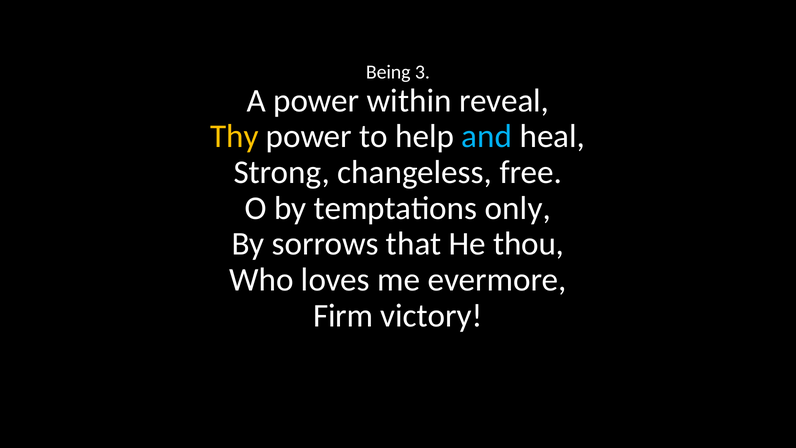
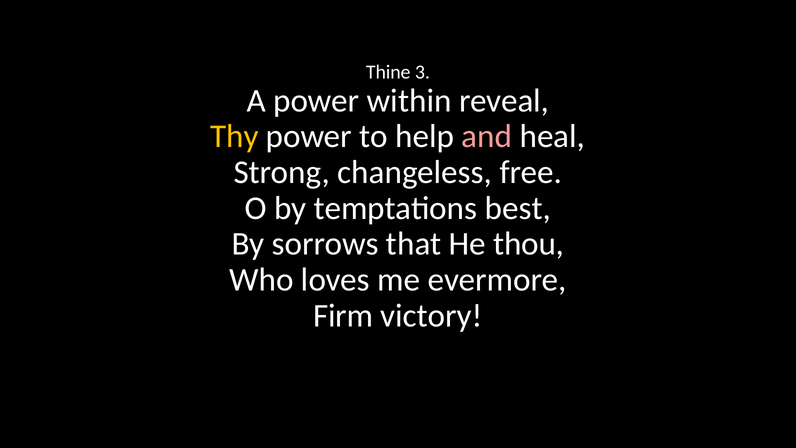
Being: Being -> Thine
and colour: light blue -> pink
only: only -> best
